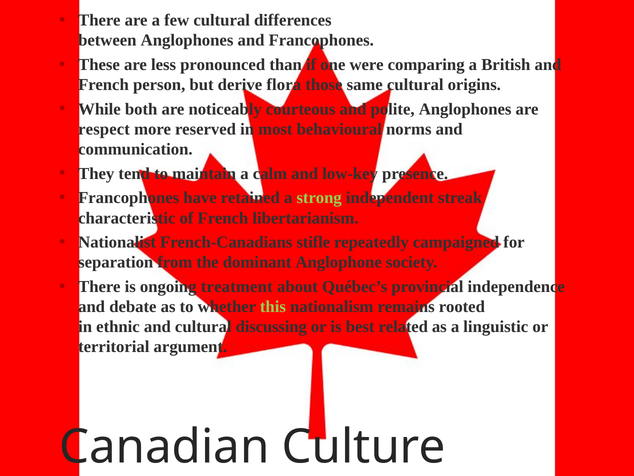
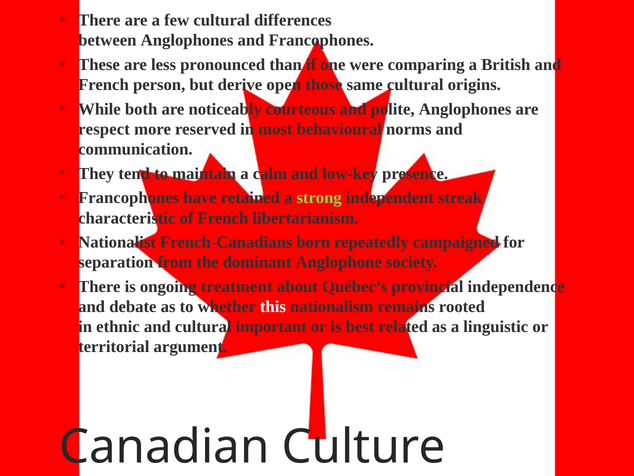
flora: flora -> open
stifle: stifle -> born
this colour: light green -> white
discussing: discussing -> important
